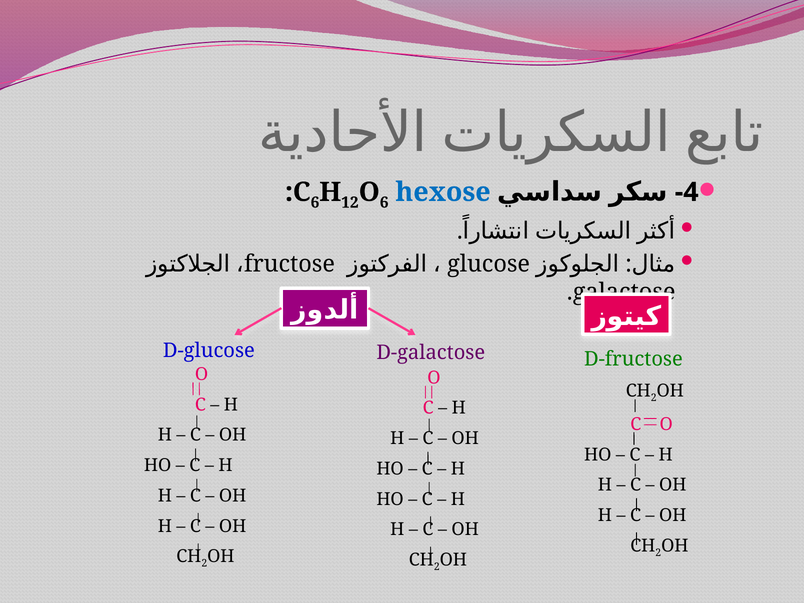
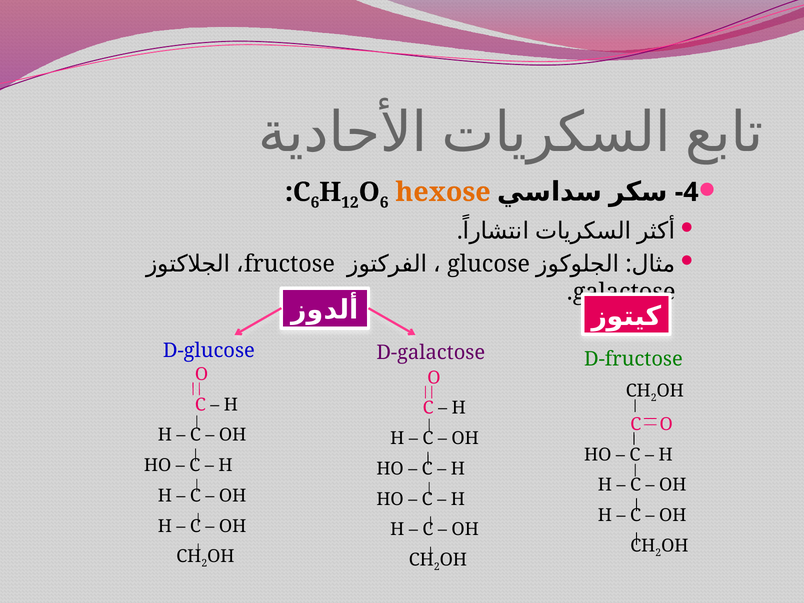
hexose colour: blue -> orange
